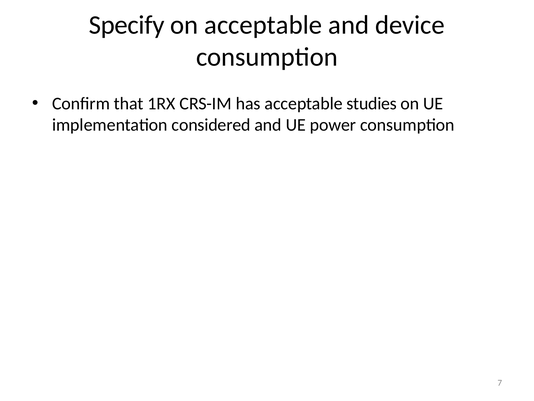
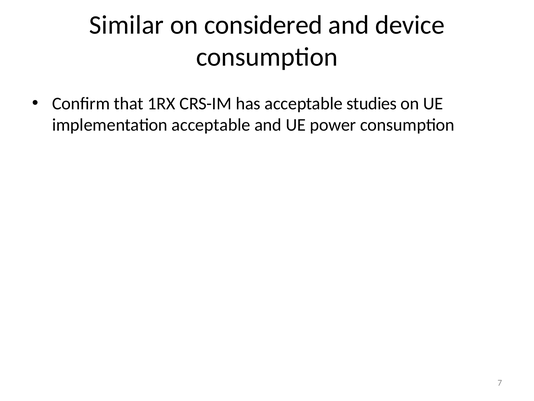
Specify: Specify -> Similar
on acceptable: acceptable -> considered
implementation considered: considered -> acceptable
